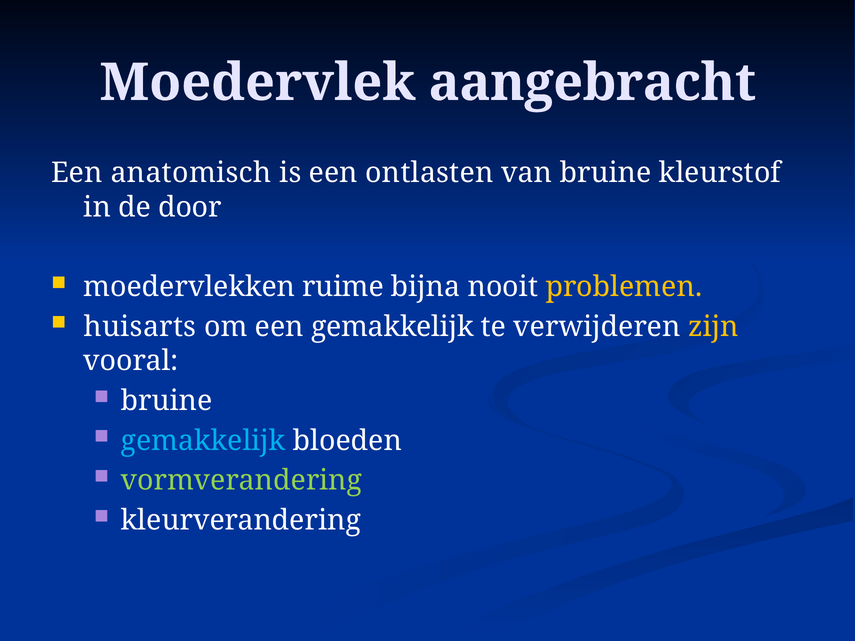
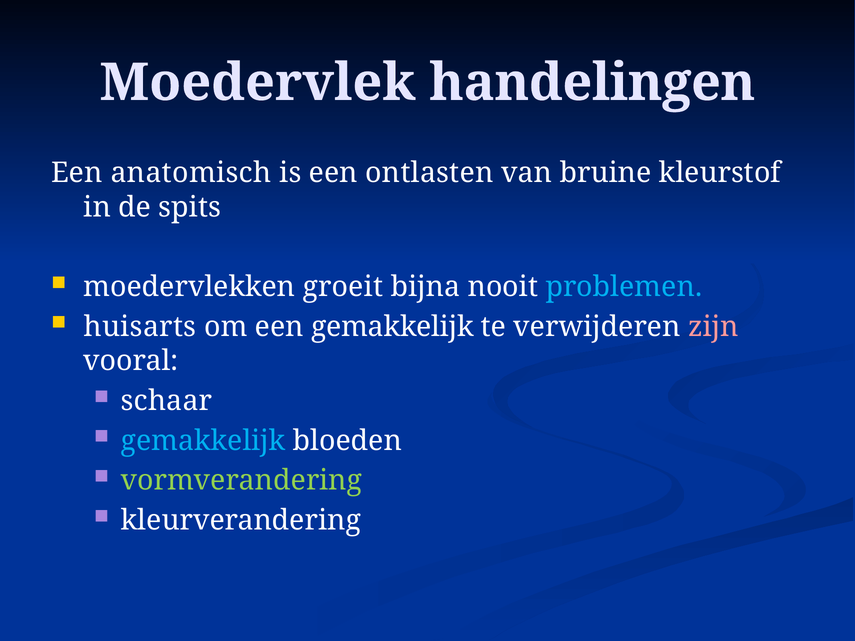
aangebracht: aangebracht -> handelingen
door: door -> spits
ruime: ruime -> groeit
problemen colour: yellow -> light blue
zijn colour: yellow -> pink
bruine at (167, 401): bruine -> schaar
